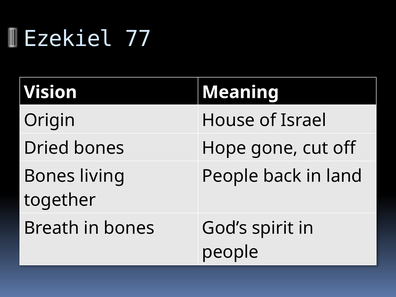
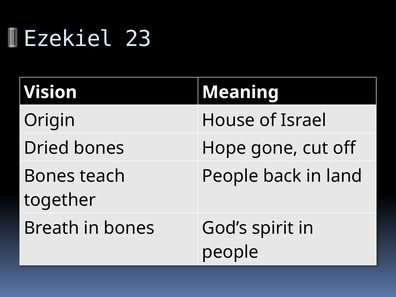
77: 77 -> 23
living: living -> teach
